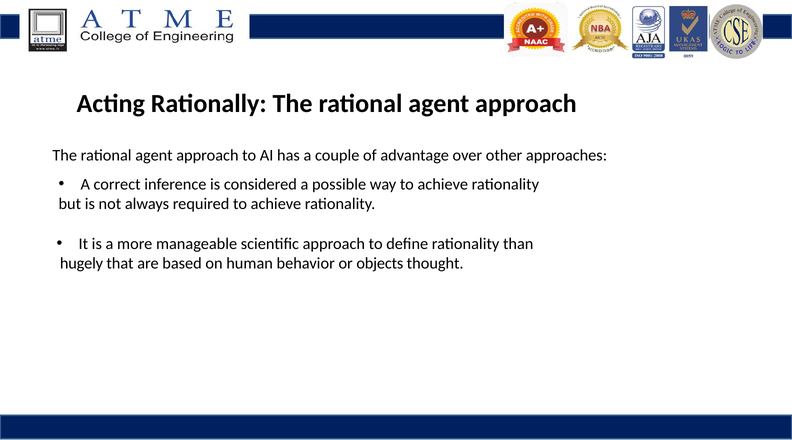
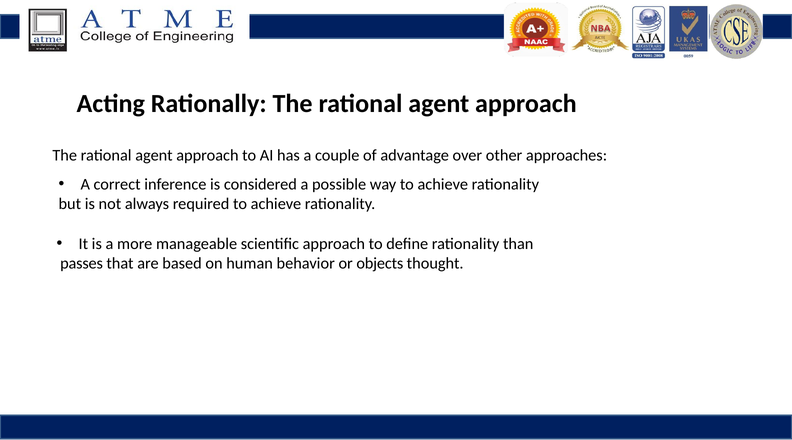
hugely: hugely -> passes
